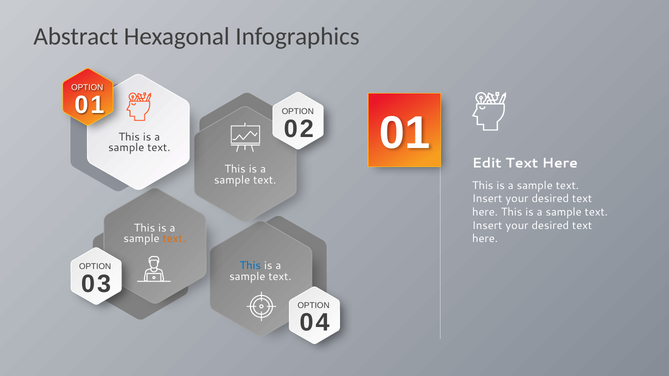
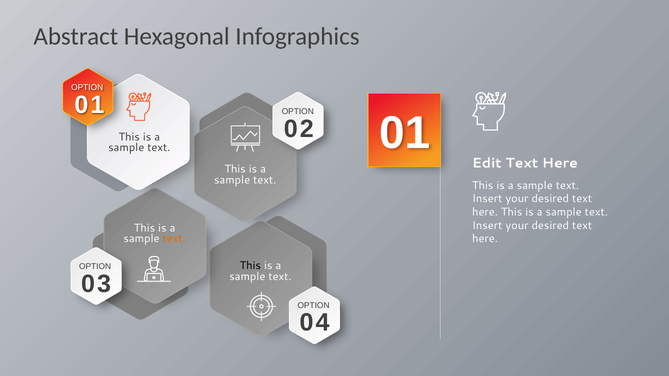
This at (250, 266) colour: blue -> black
